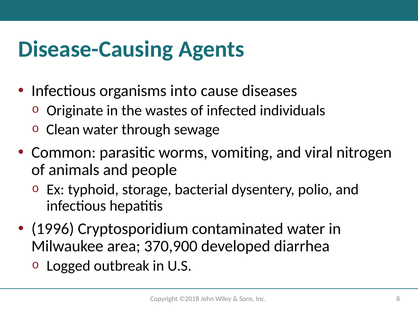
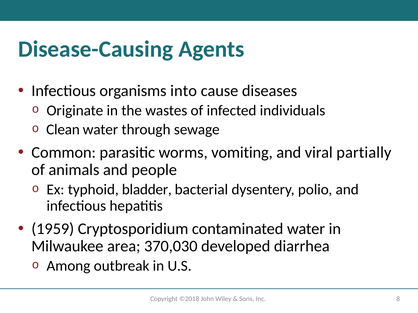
nitrogen: nitrogen -> partially
storage: storage -> bladder
96: 96 -> 59
370,900: 370,900 -> 370,030
Logged: Logged -> Among
